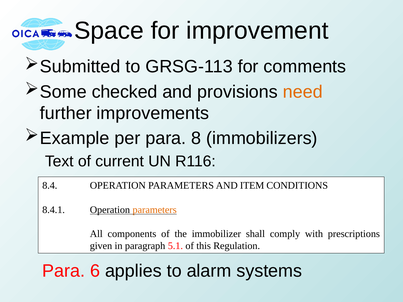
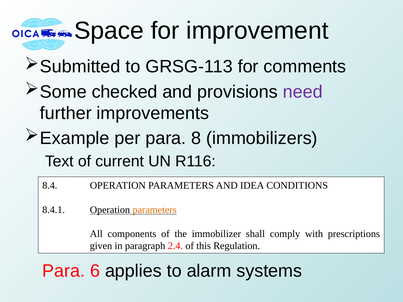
need colour: orange -> purple
ITEM: ITEM -> IDEA
5.1: 5.1 -> 2.4
